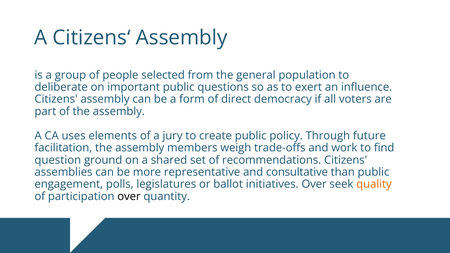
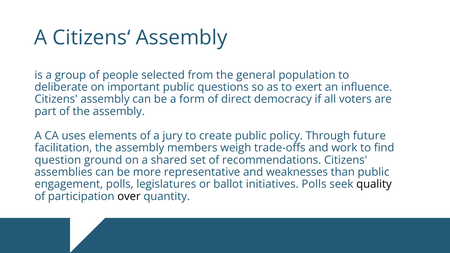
consultative: consultative -> weaknesses
initiatives Over: Over -> Polls
quality colour: orange -> black
